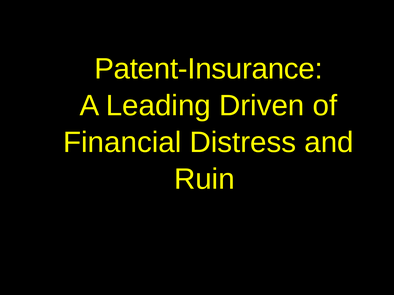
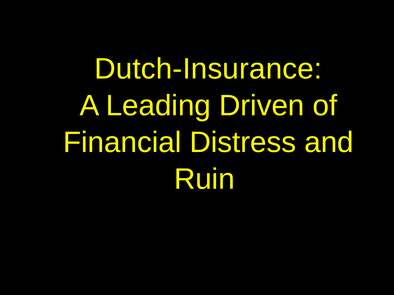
Patent-Insurance: Patent-Insurance -> Dutch-Insurance
